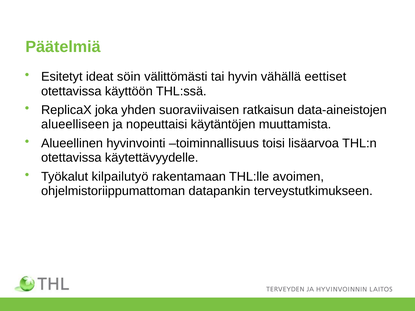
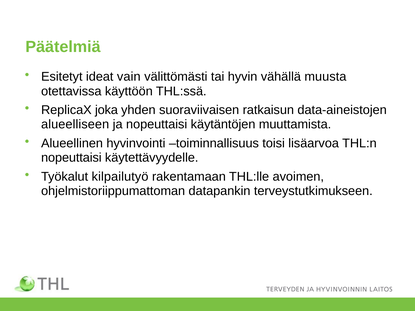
söin: söin -> vain
eettiset: eettiset -> muusta
otettavissa at (71, 158): otettavissa -> nopeuttaisi
